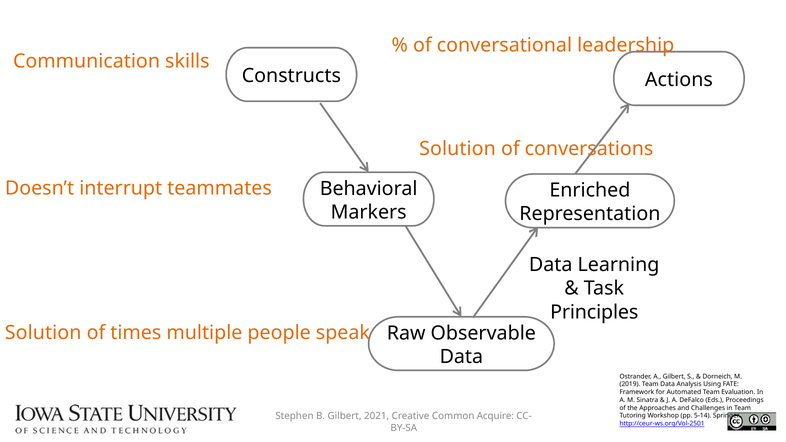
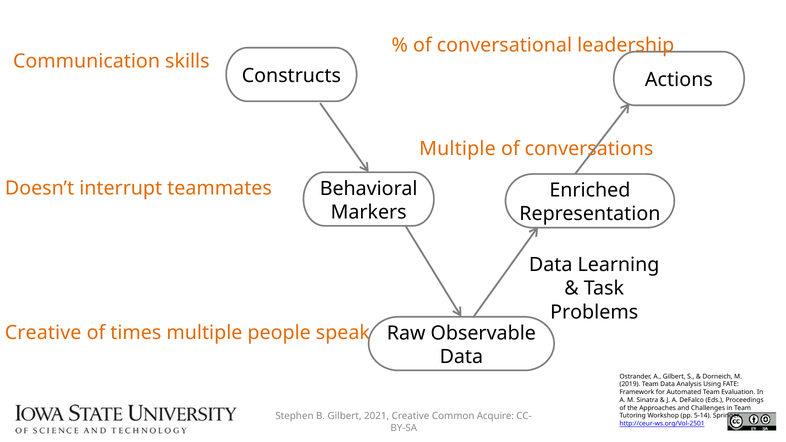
Solution at (457, 149): Solution -> Multiple
Principles: Principles -> Problems
Solution at (43, 333): Solution -> Creative
